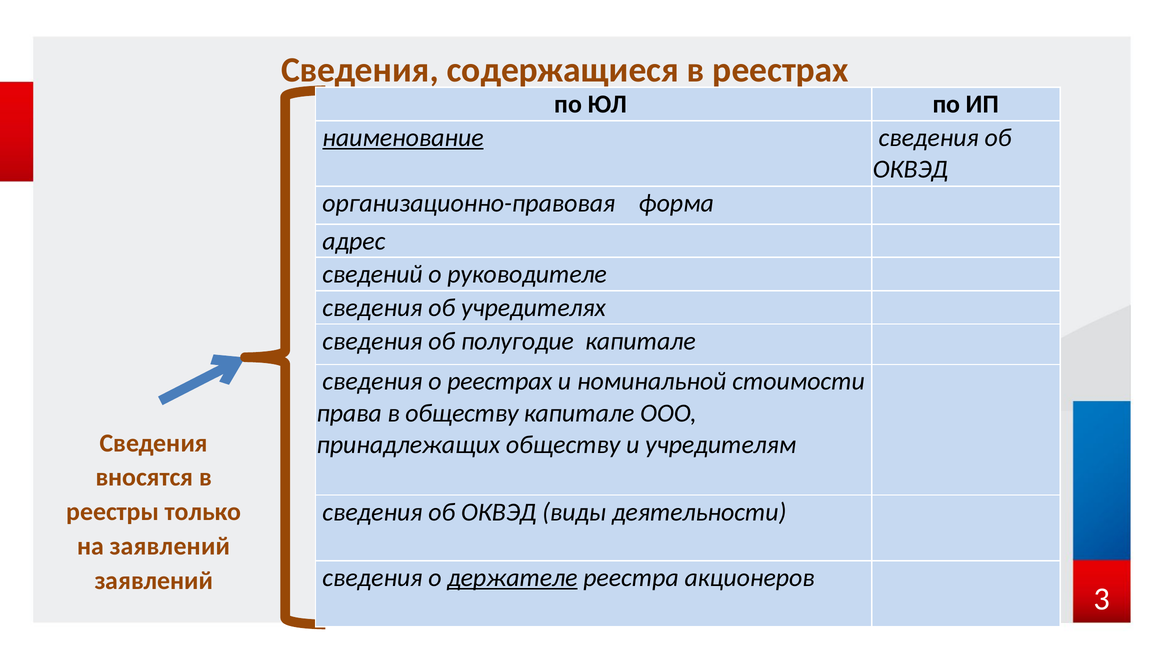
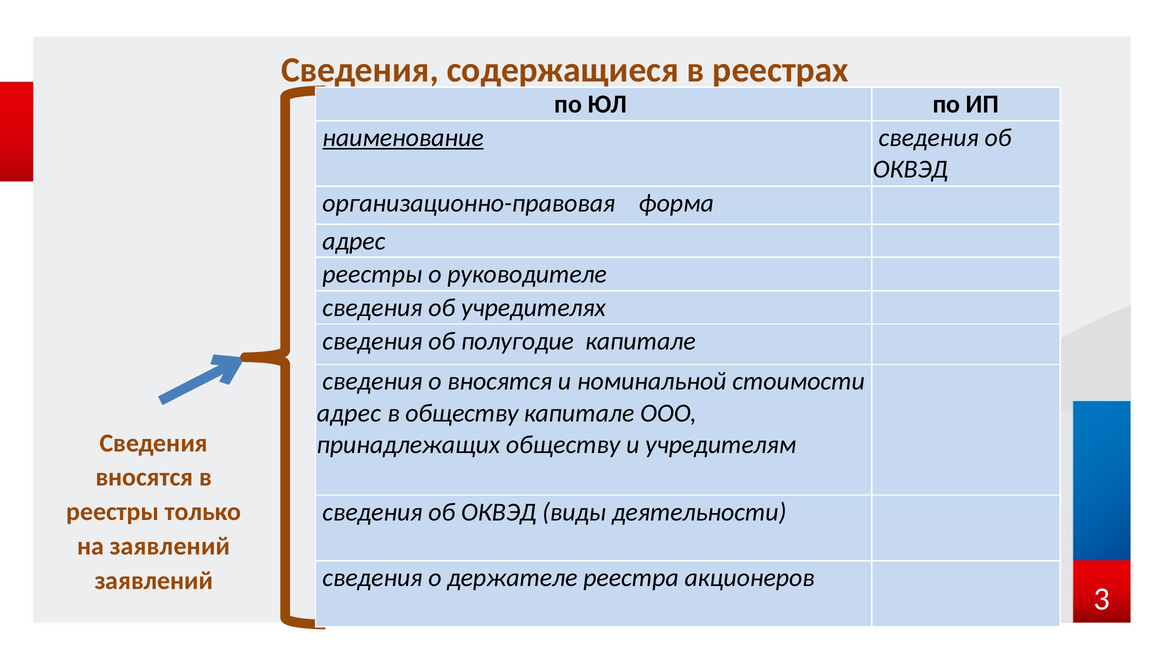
сведений at (373, 274): сведений -> реестры
о реестрах: реестрах -> вносятся
права at (349, 413): права -> адрес
держателе underline: present -> none
